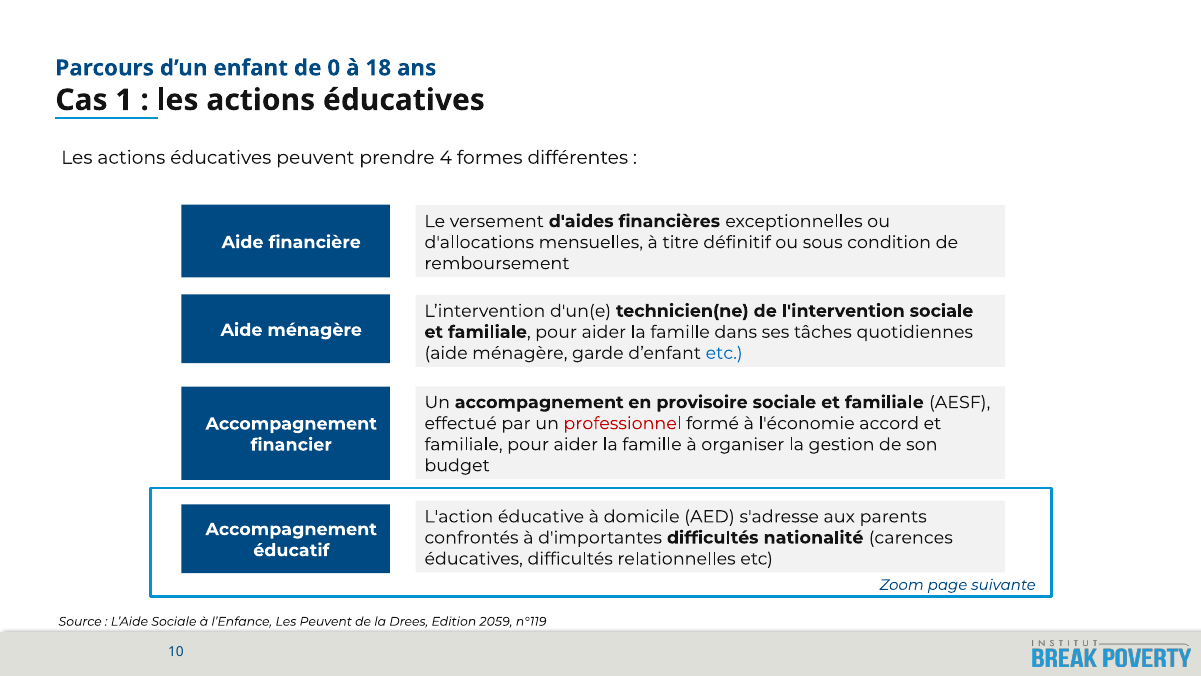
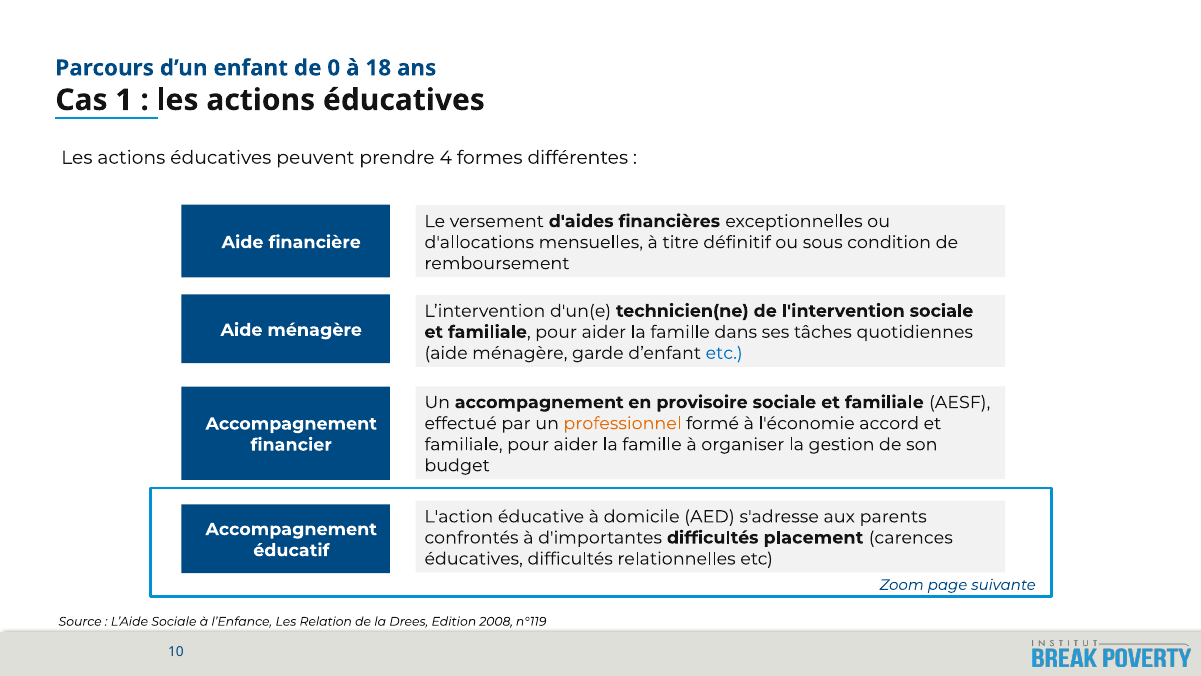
professionnel colour: red -> orange
nationalité: nationalité -> placement
Les Peuvent: Peuvent -> Relation
2059: 2059 -> 2008
